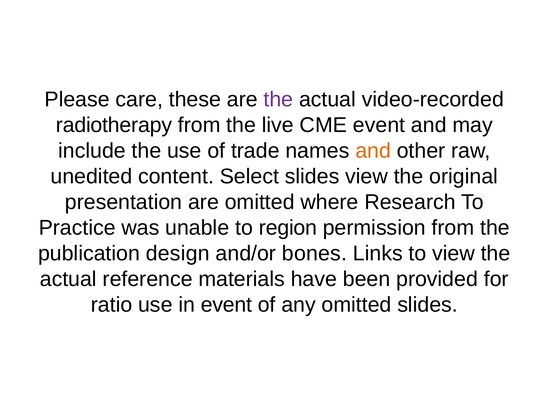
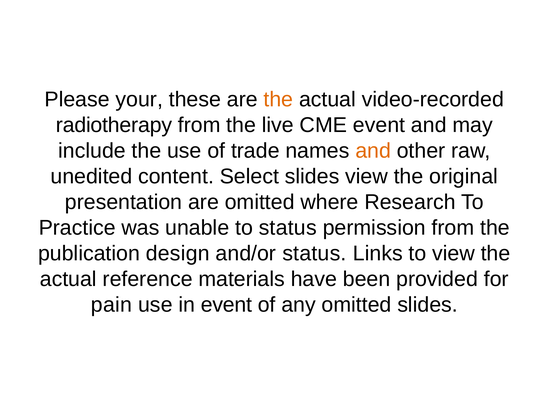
care: care -> your
the at (278, 99) colour: purple -> orange
to region: region -> status
and/or bones: bones -> status
ratio: ratio -> pain
